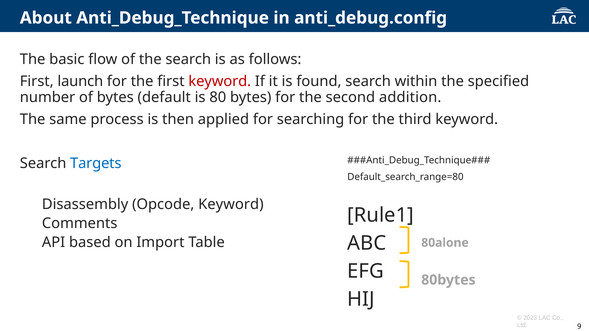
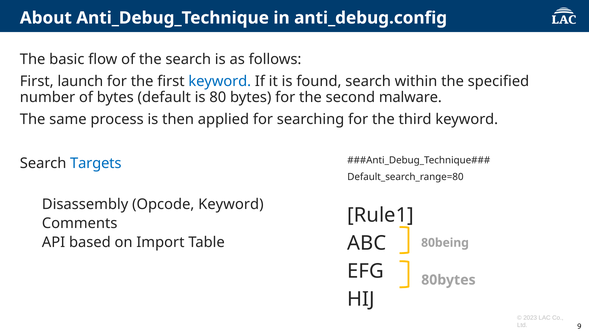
keyword at (220, 82) colour: red -> blue
addition: addition -> malware
80alone: 80alone -> 80being
